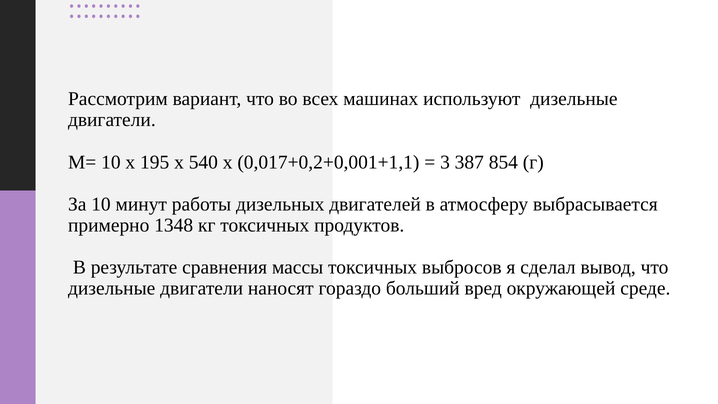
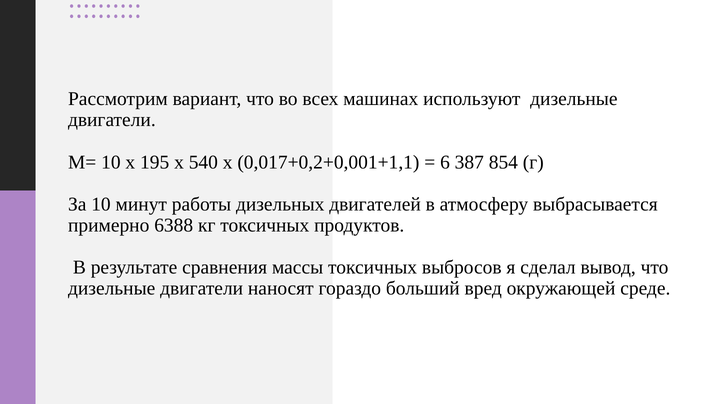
3: 3 -> 6
1348: 1348 -> 6388
